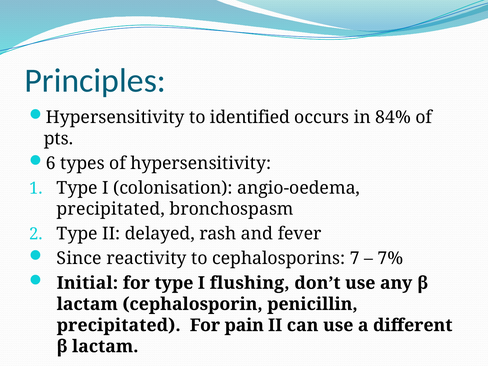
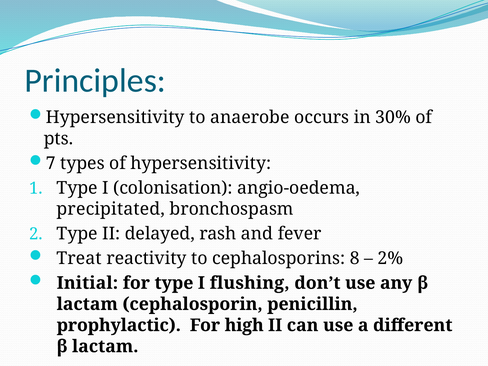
identified: identified -> anaerobe
84%: 84% -> 30%
6: 6 -> 7
Since: Since -> Treat
7: 7 -> 8
7%: 7% -> 2%
precipitated at (119, 325): precipitated -> prophylactic
pain: pain -> high
